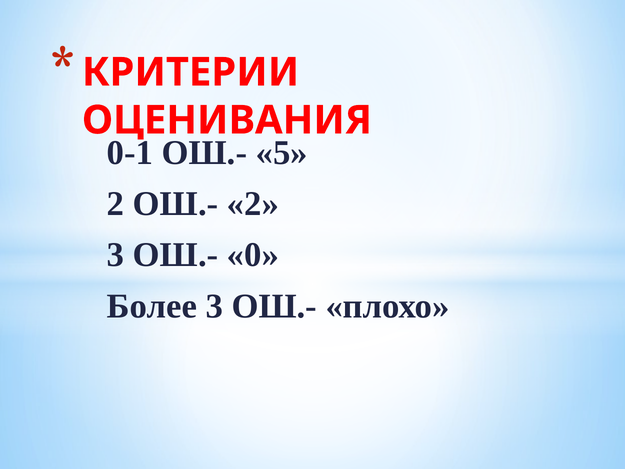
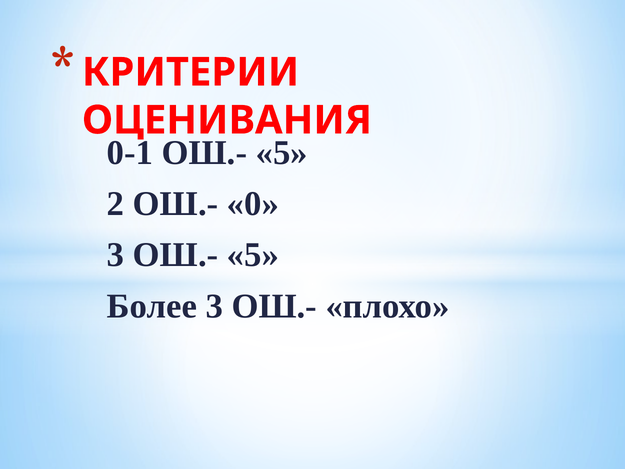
ОШ.- 2: 2 -> 0
3 ОШ.- 0: 0 -> 5
